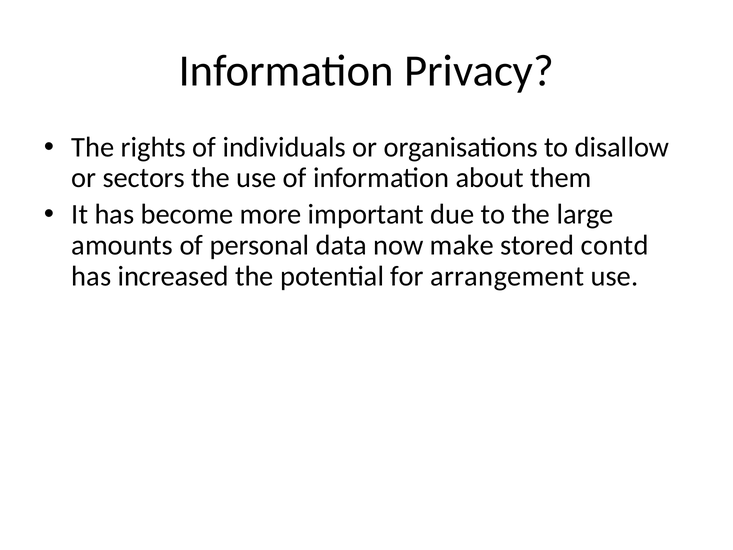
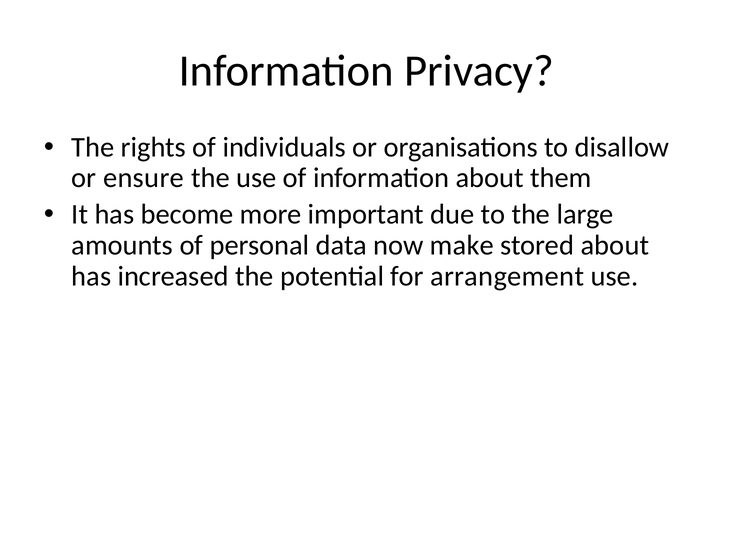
sectors: sectors -> ensure
stored contd: contd -> about
